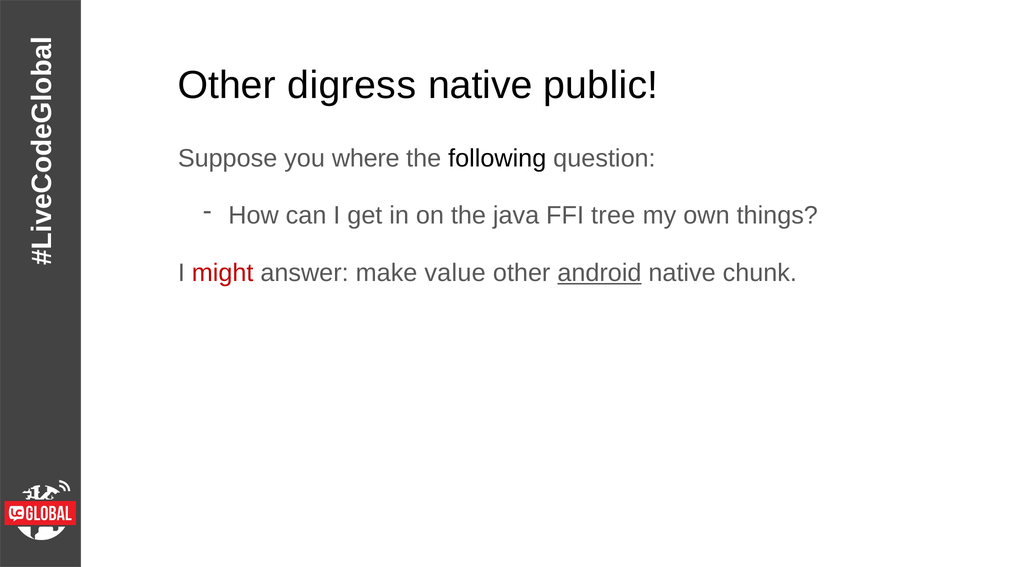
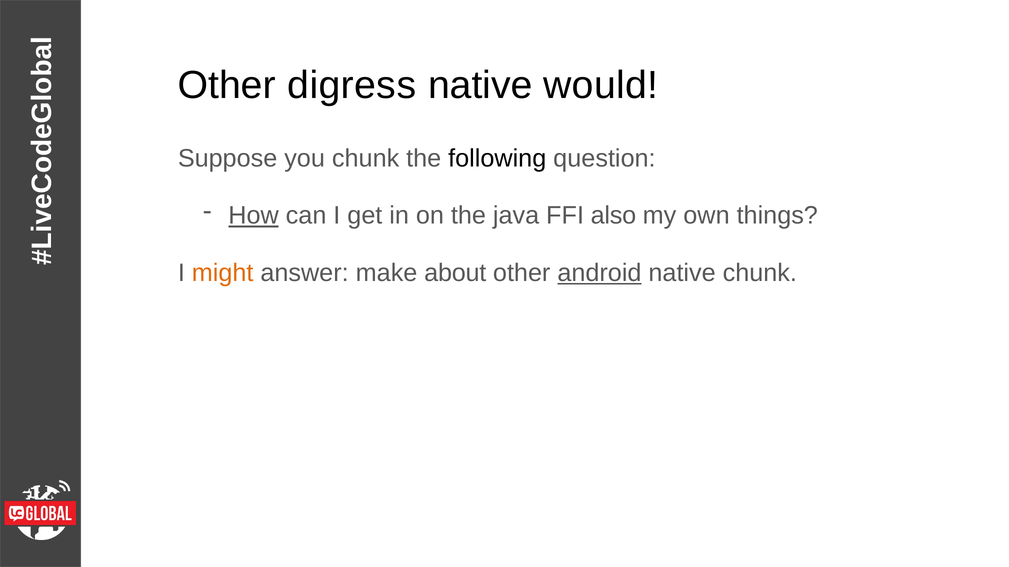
public: public -> would
you where: where -> chunk
How underline: none -> present
tree: tree -> also
might colour: red -> orange
value: value -> about
